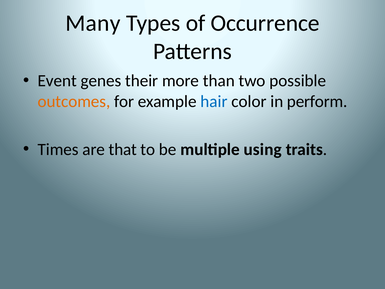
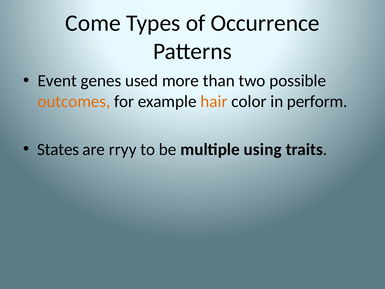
Many: Many -> Come
their: their -> used
hair colour: blue -> orange
Times: Times -> States
that: that -> rryy
